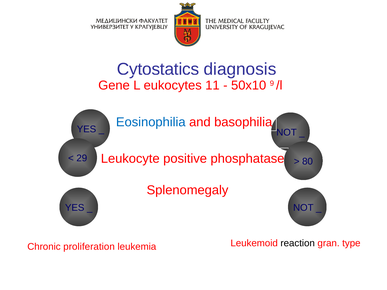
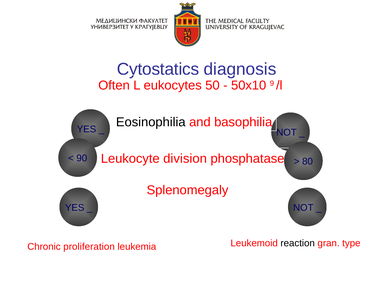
Gene: Gene -> Often
11: 11 -> 50
Eosinophilia colour: blue -> black
positive: positive -> division
29: 29 -> 90
